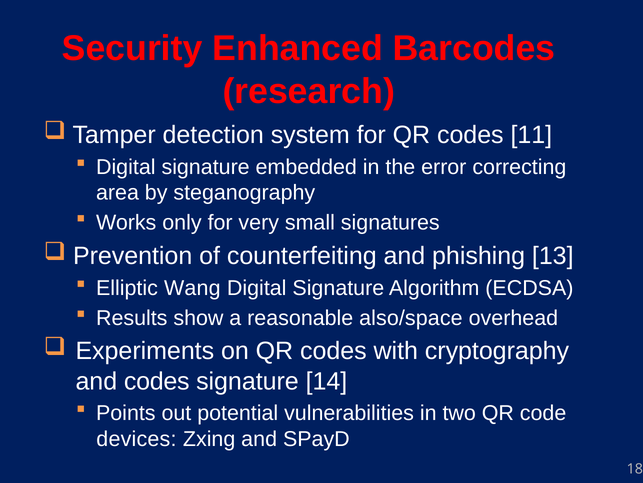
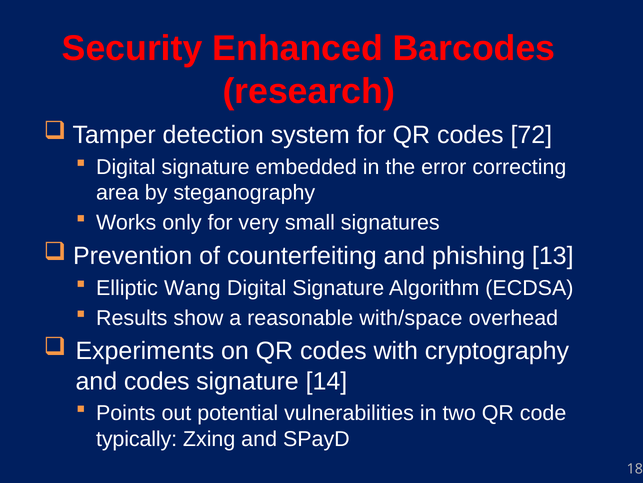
11: 11 -> 72
also/space: also/space -> with/space
devices: devices -> typically
